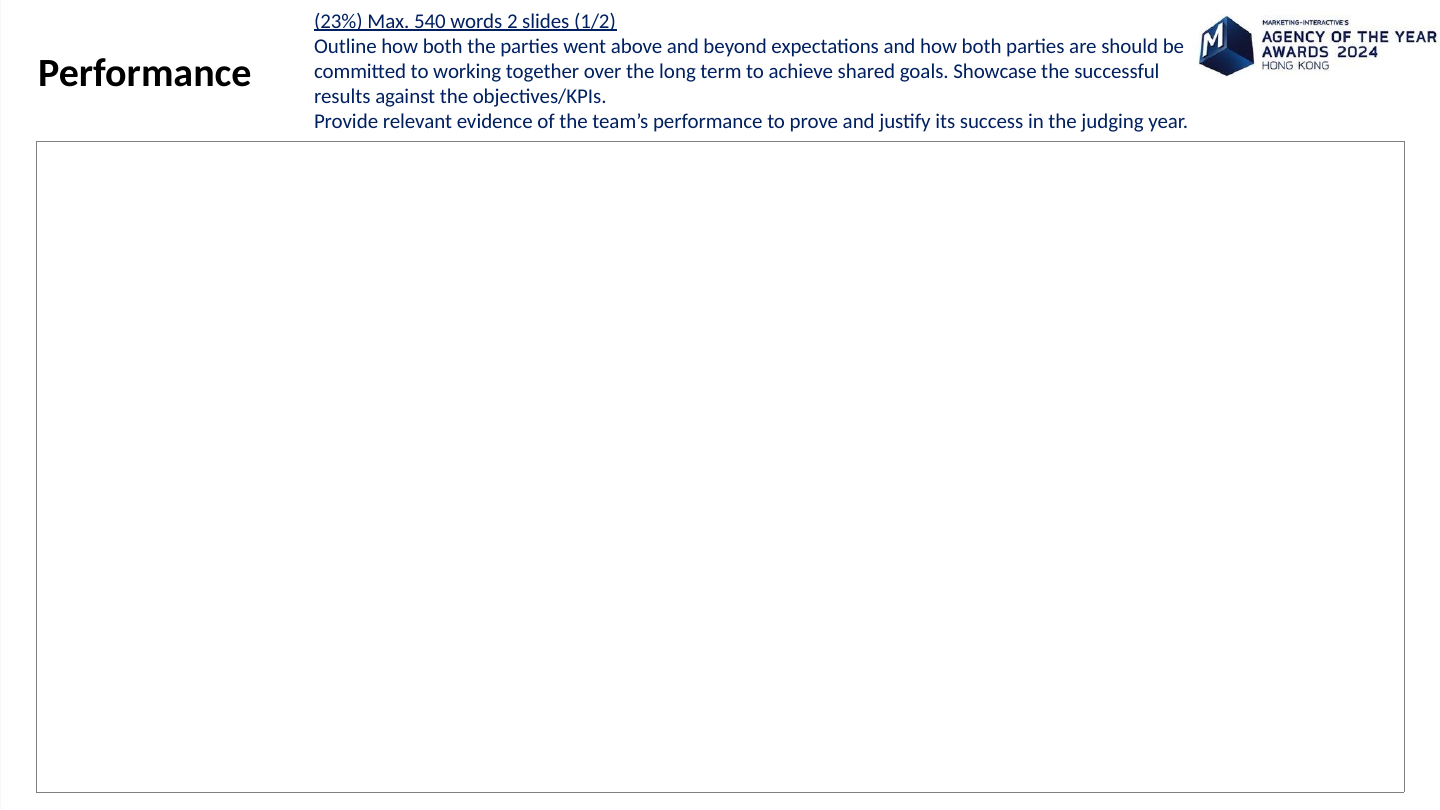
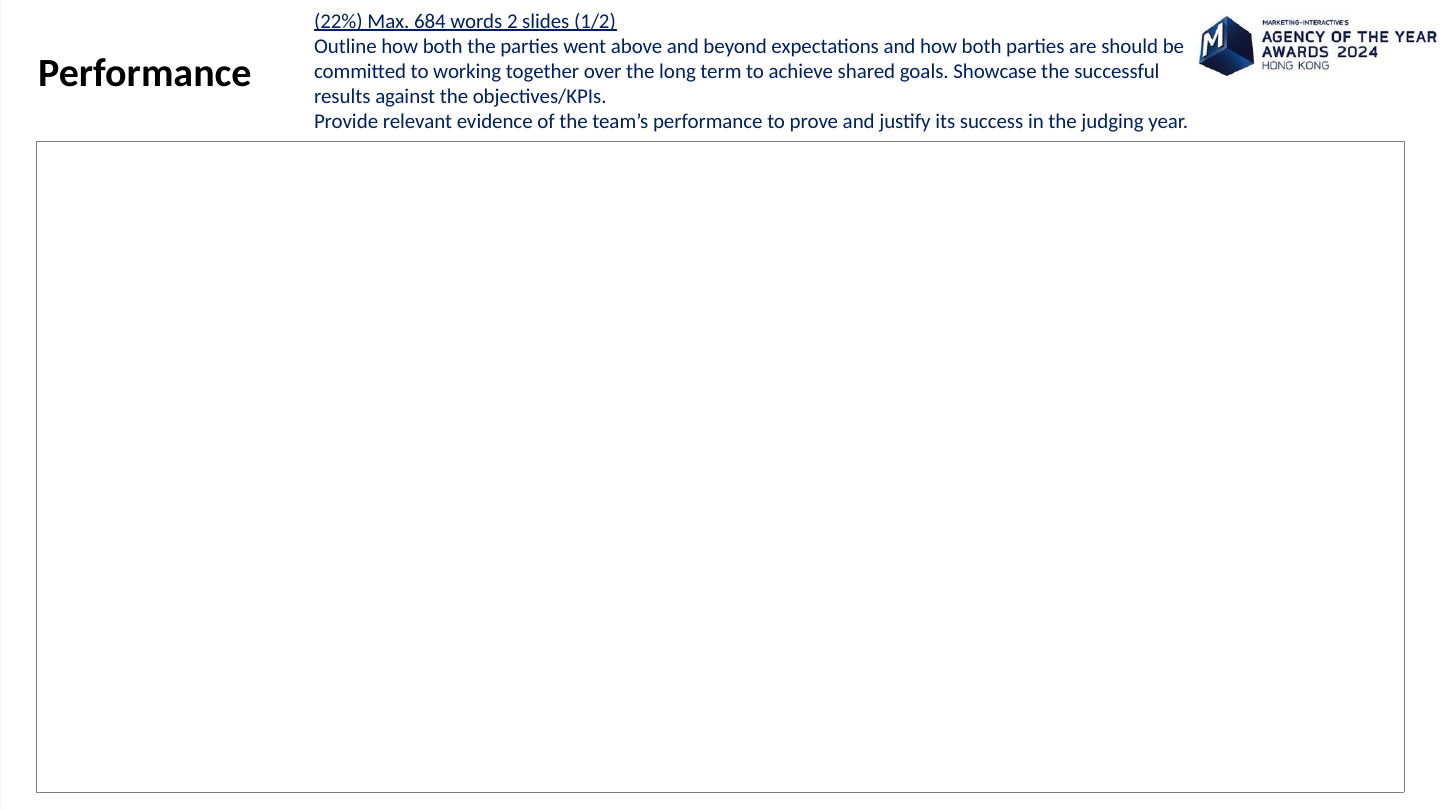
23%: 23% -> 22%
540: 540 -> 684
